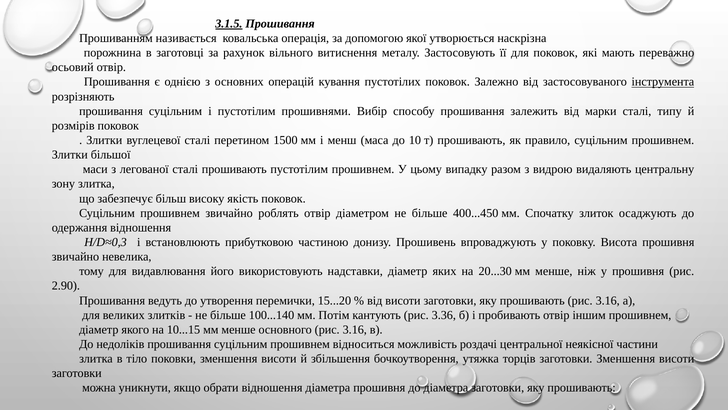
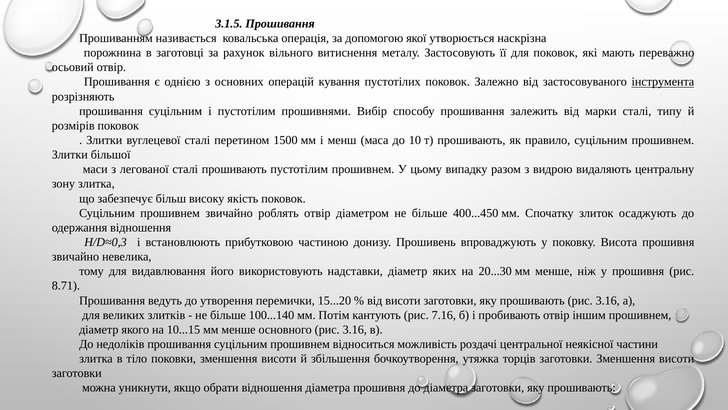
3.1.5 underline: present -> none
2.90: 2.90 -> 8.71
3.36: 3.36 -> 7.16
